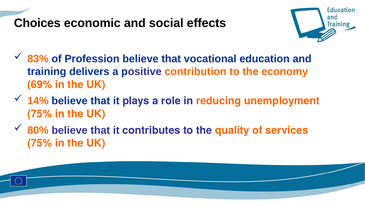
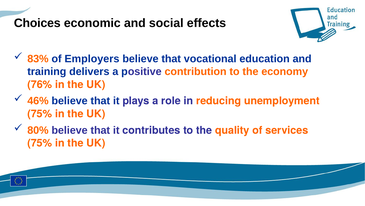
Profession: Profession -> Employers
69%: 69% -> 76%
14%: 14% -> 46%
